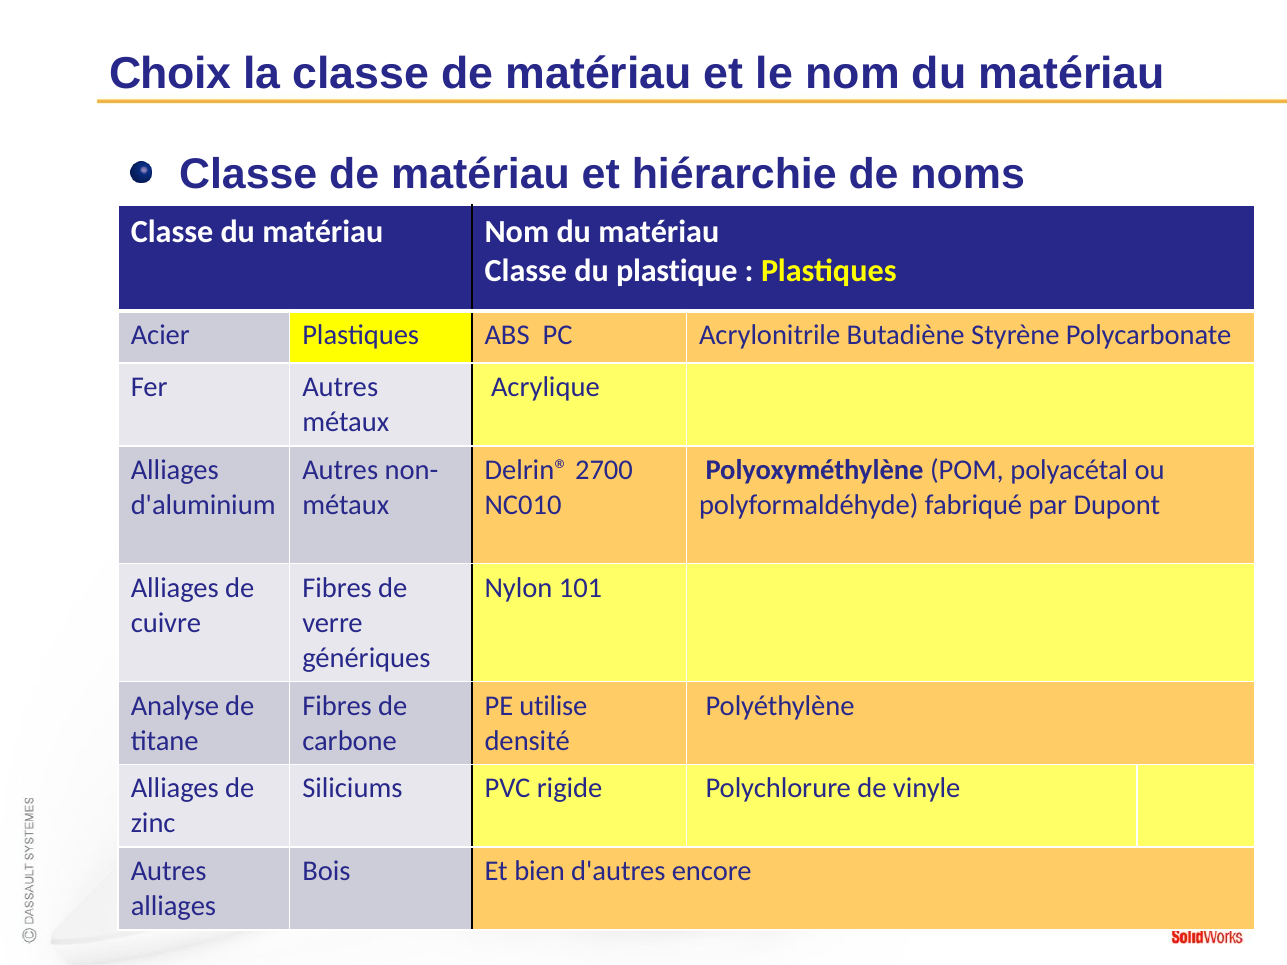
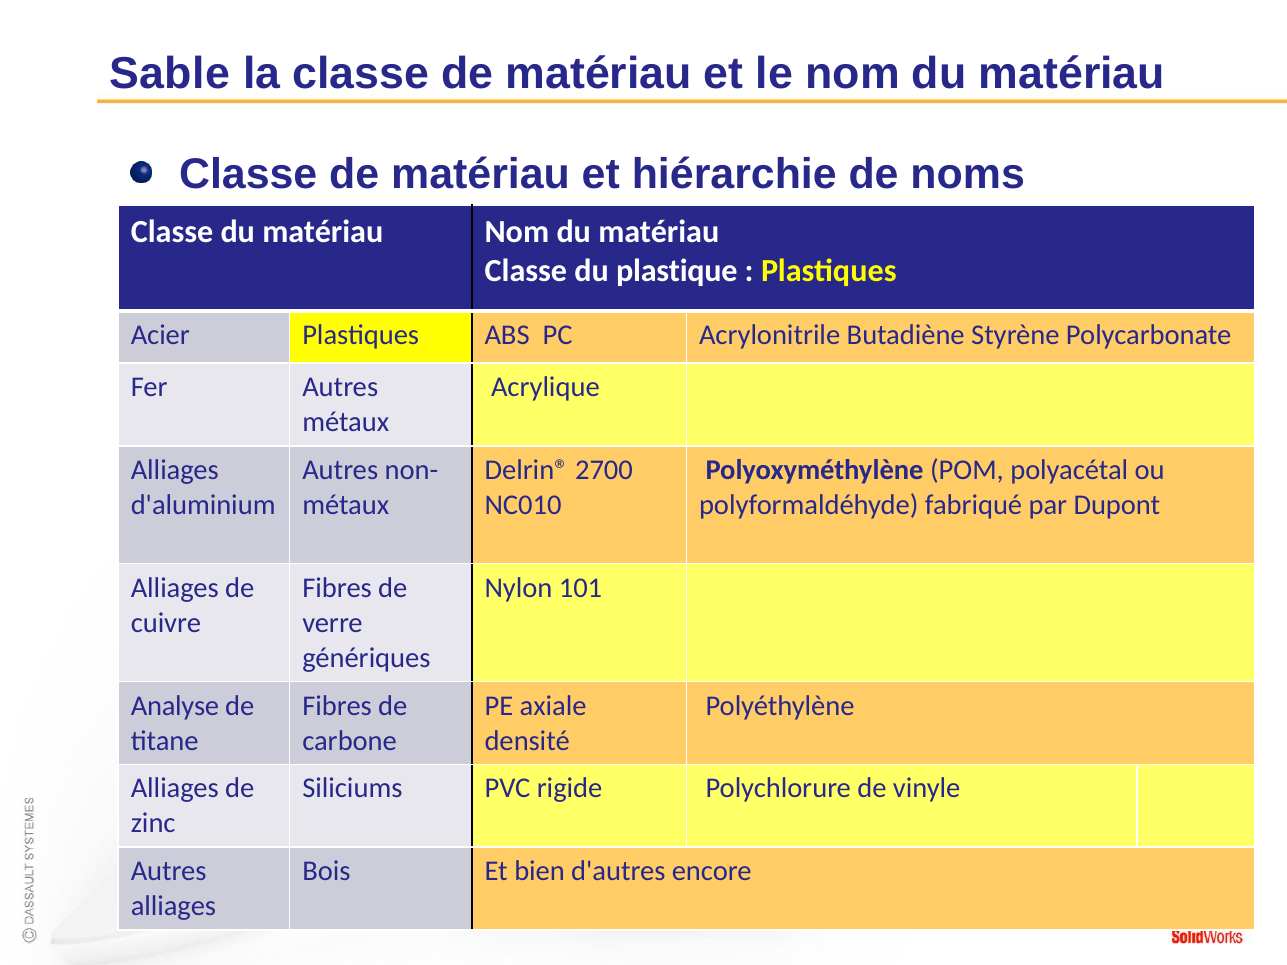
Choix: Choix -> Sable
utilise: utilise -> axiale
